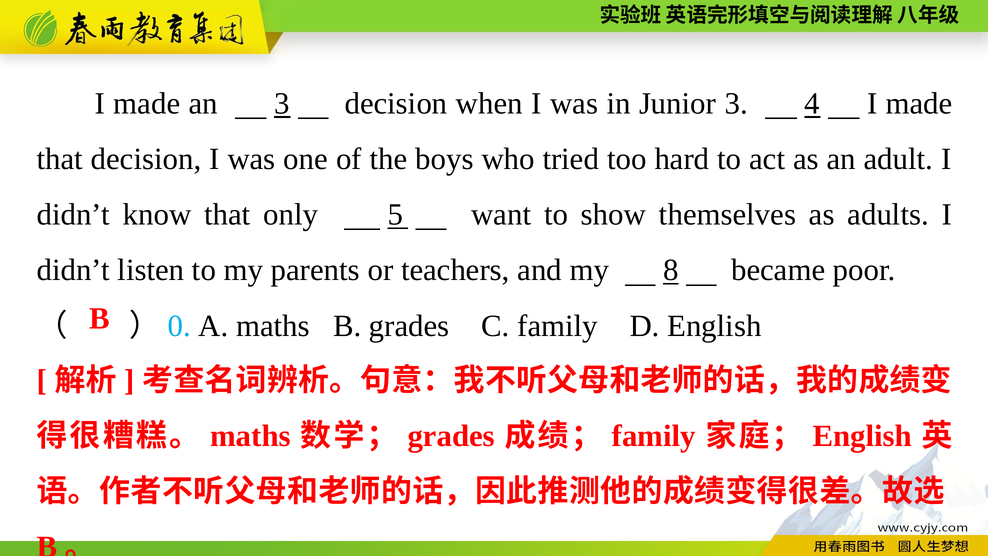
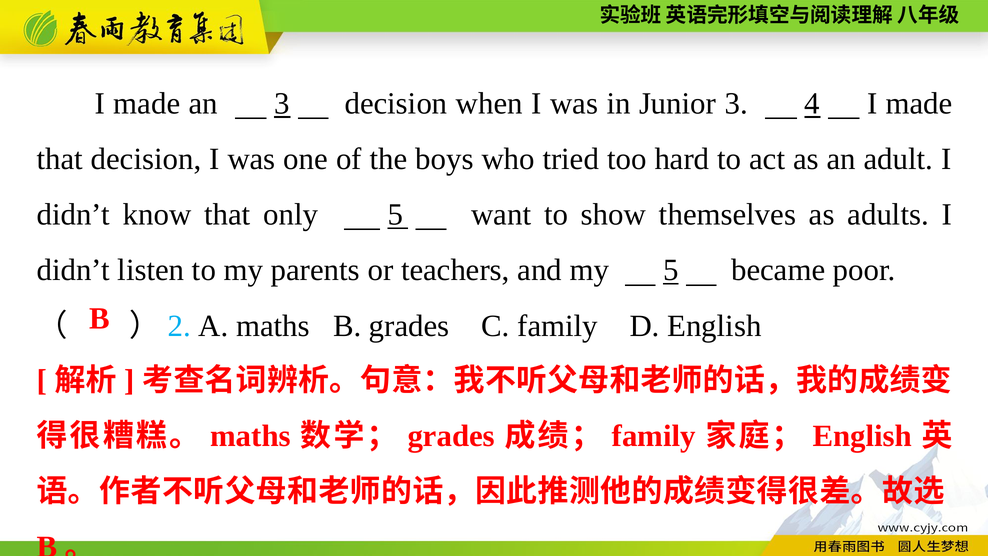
my 8: 8 -> 5
0: 0 -> 2
